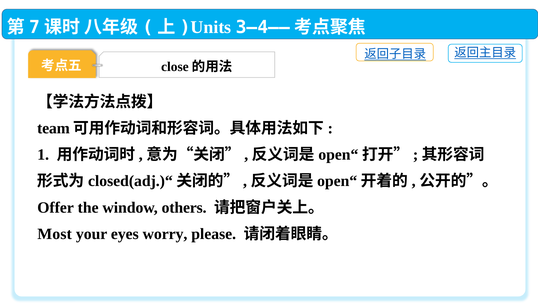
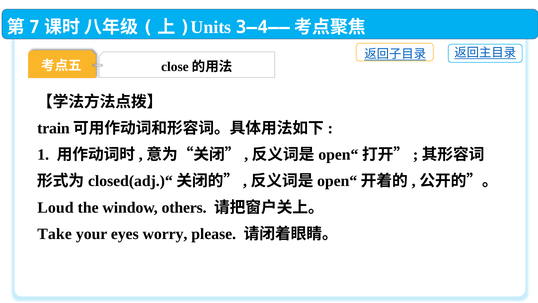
team: team -> train
Offer: Offer -> Loud
Most: Most -> Take
